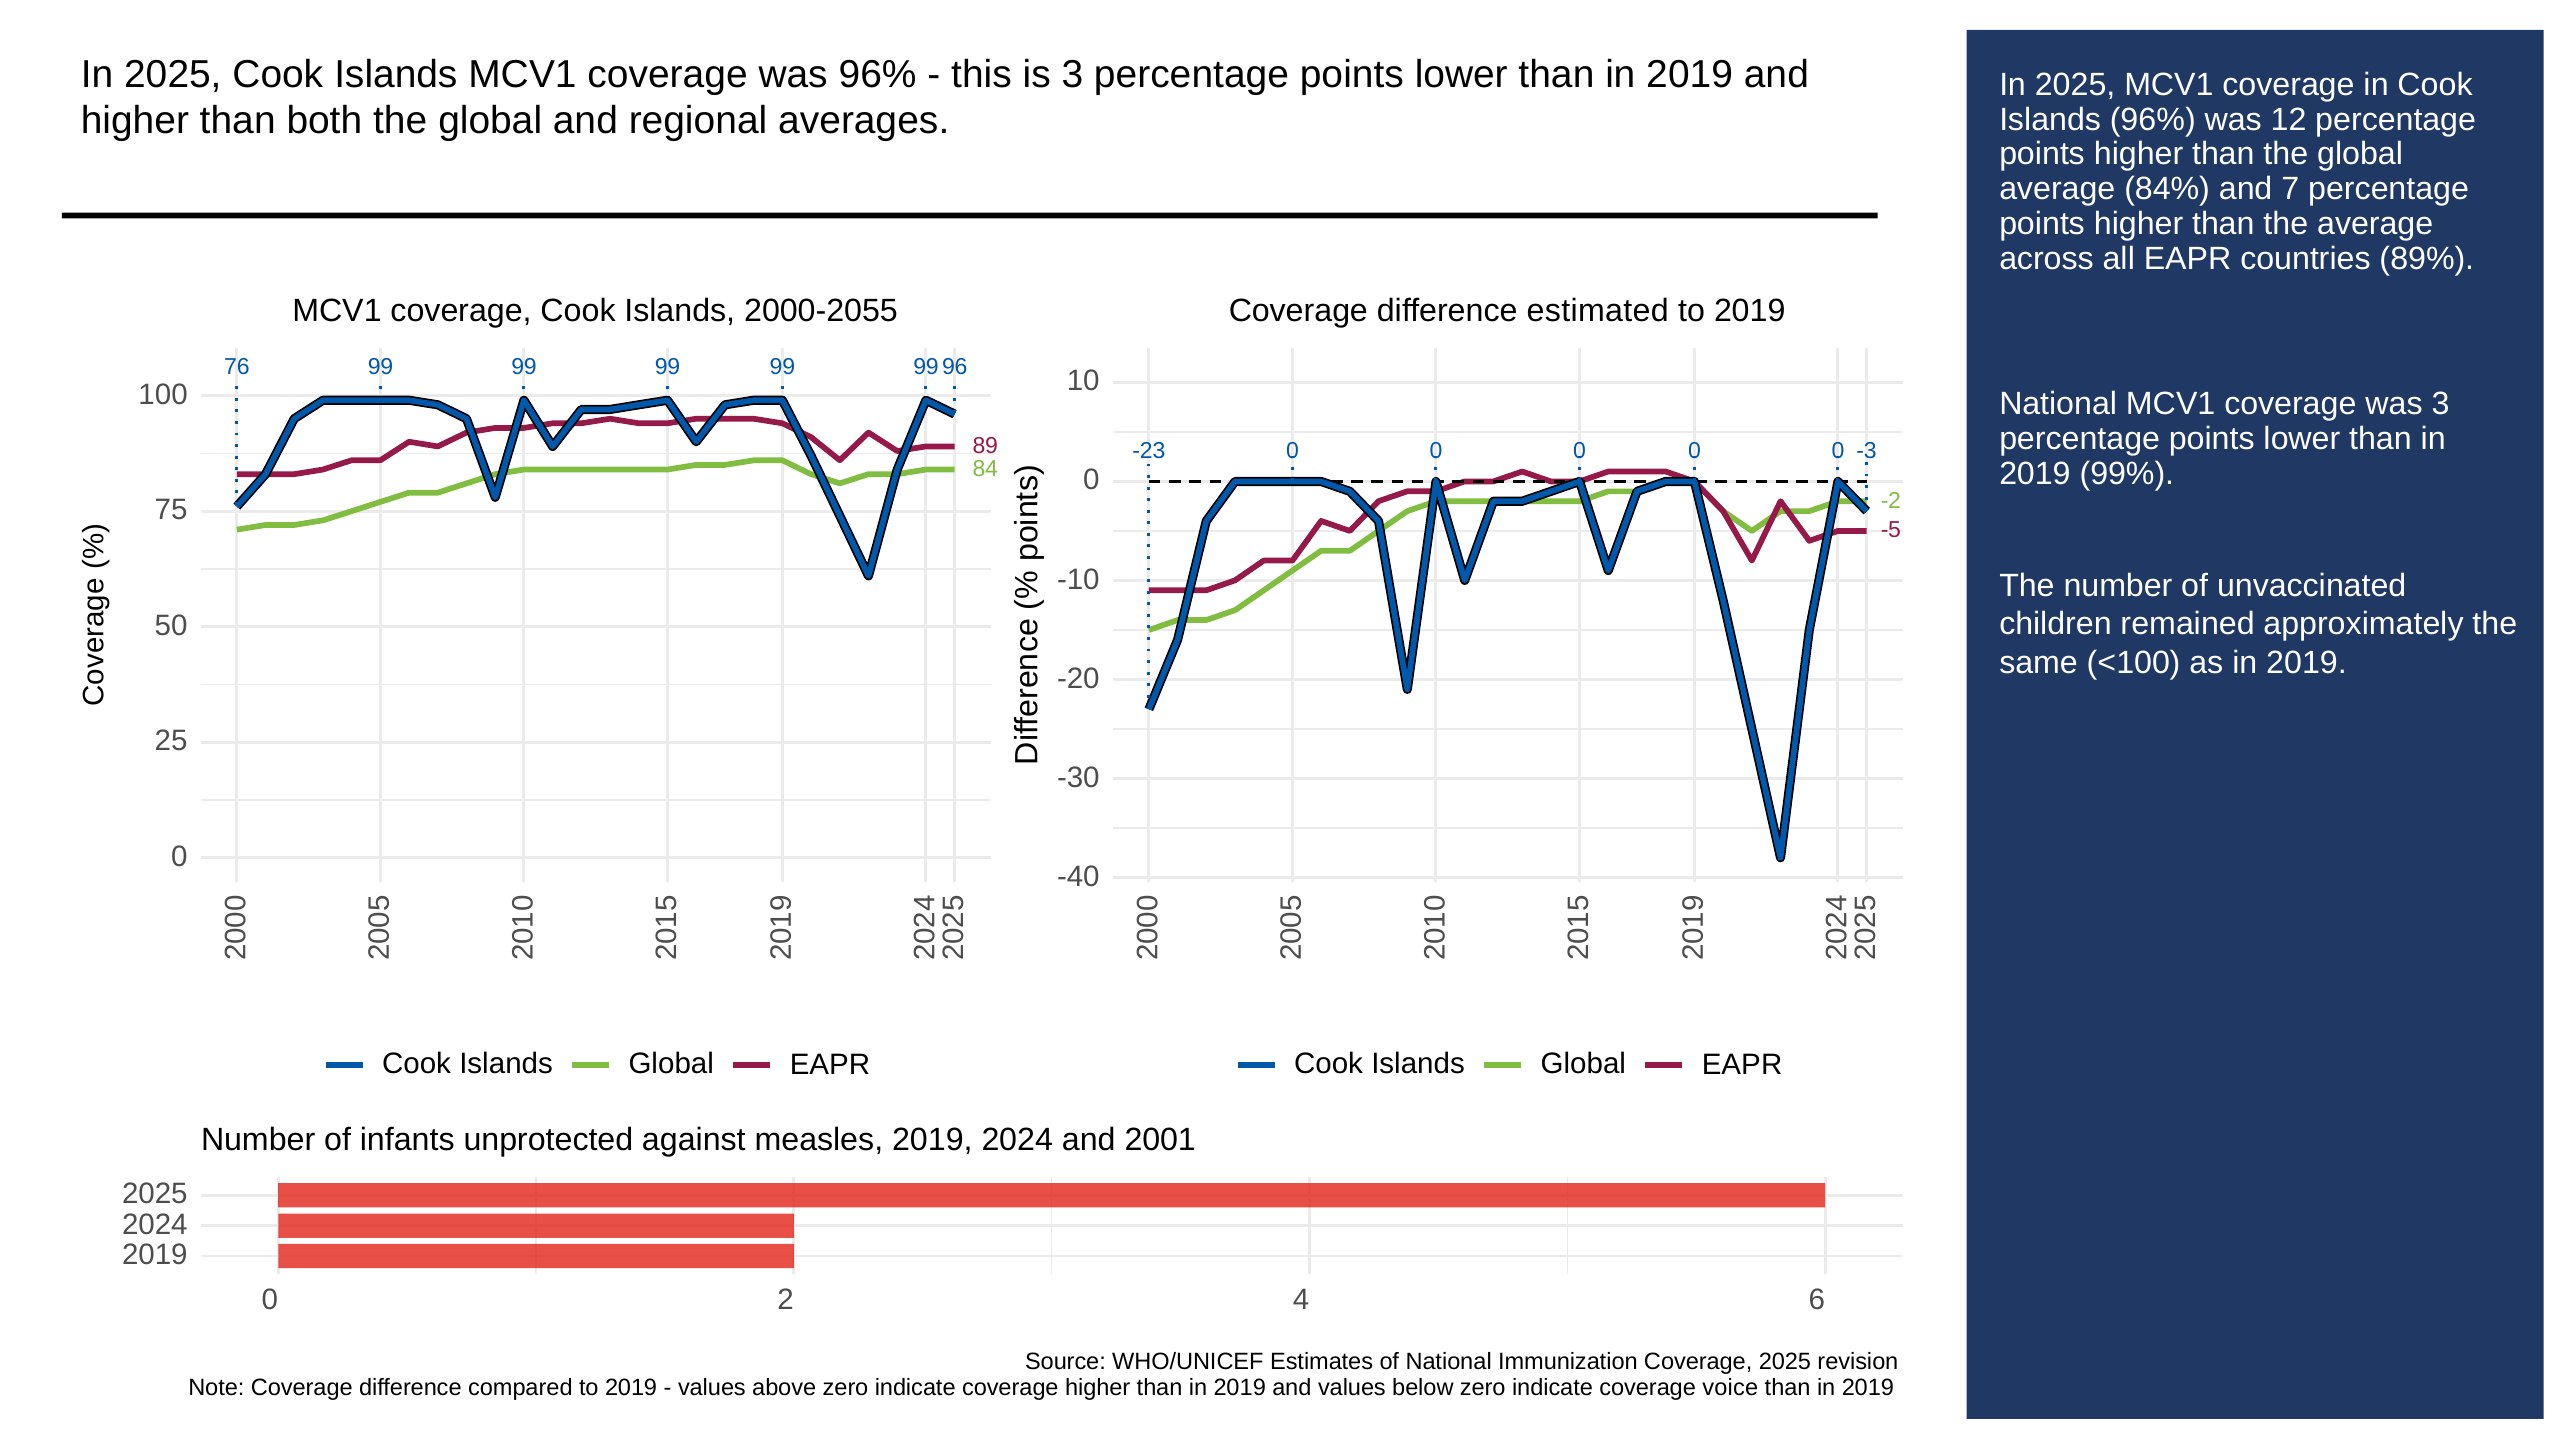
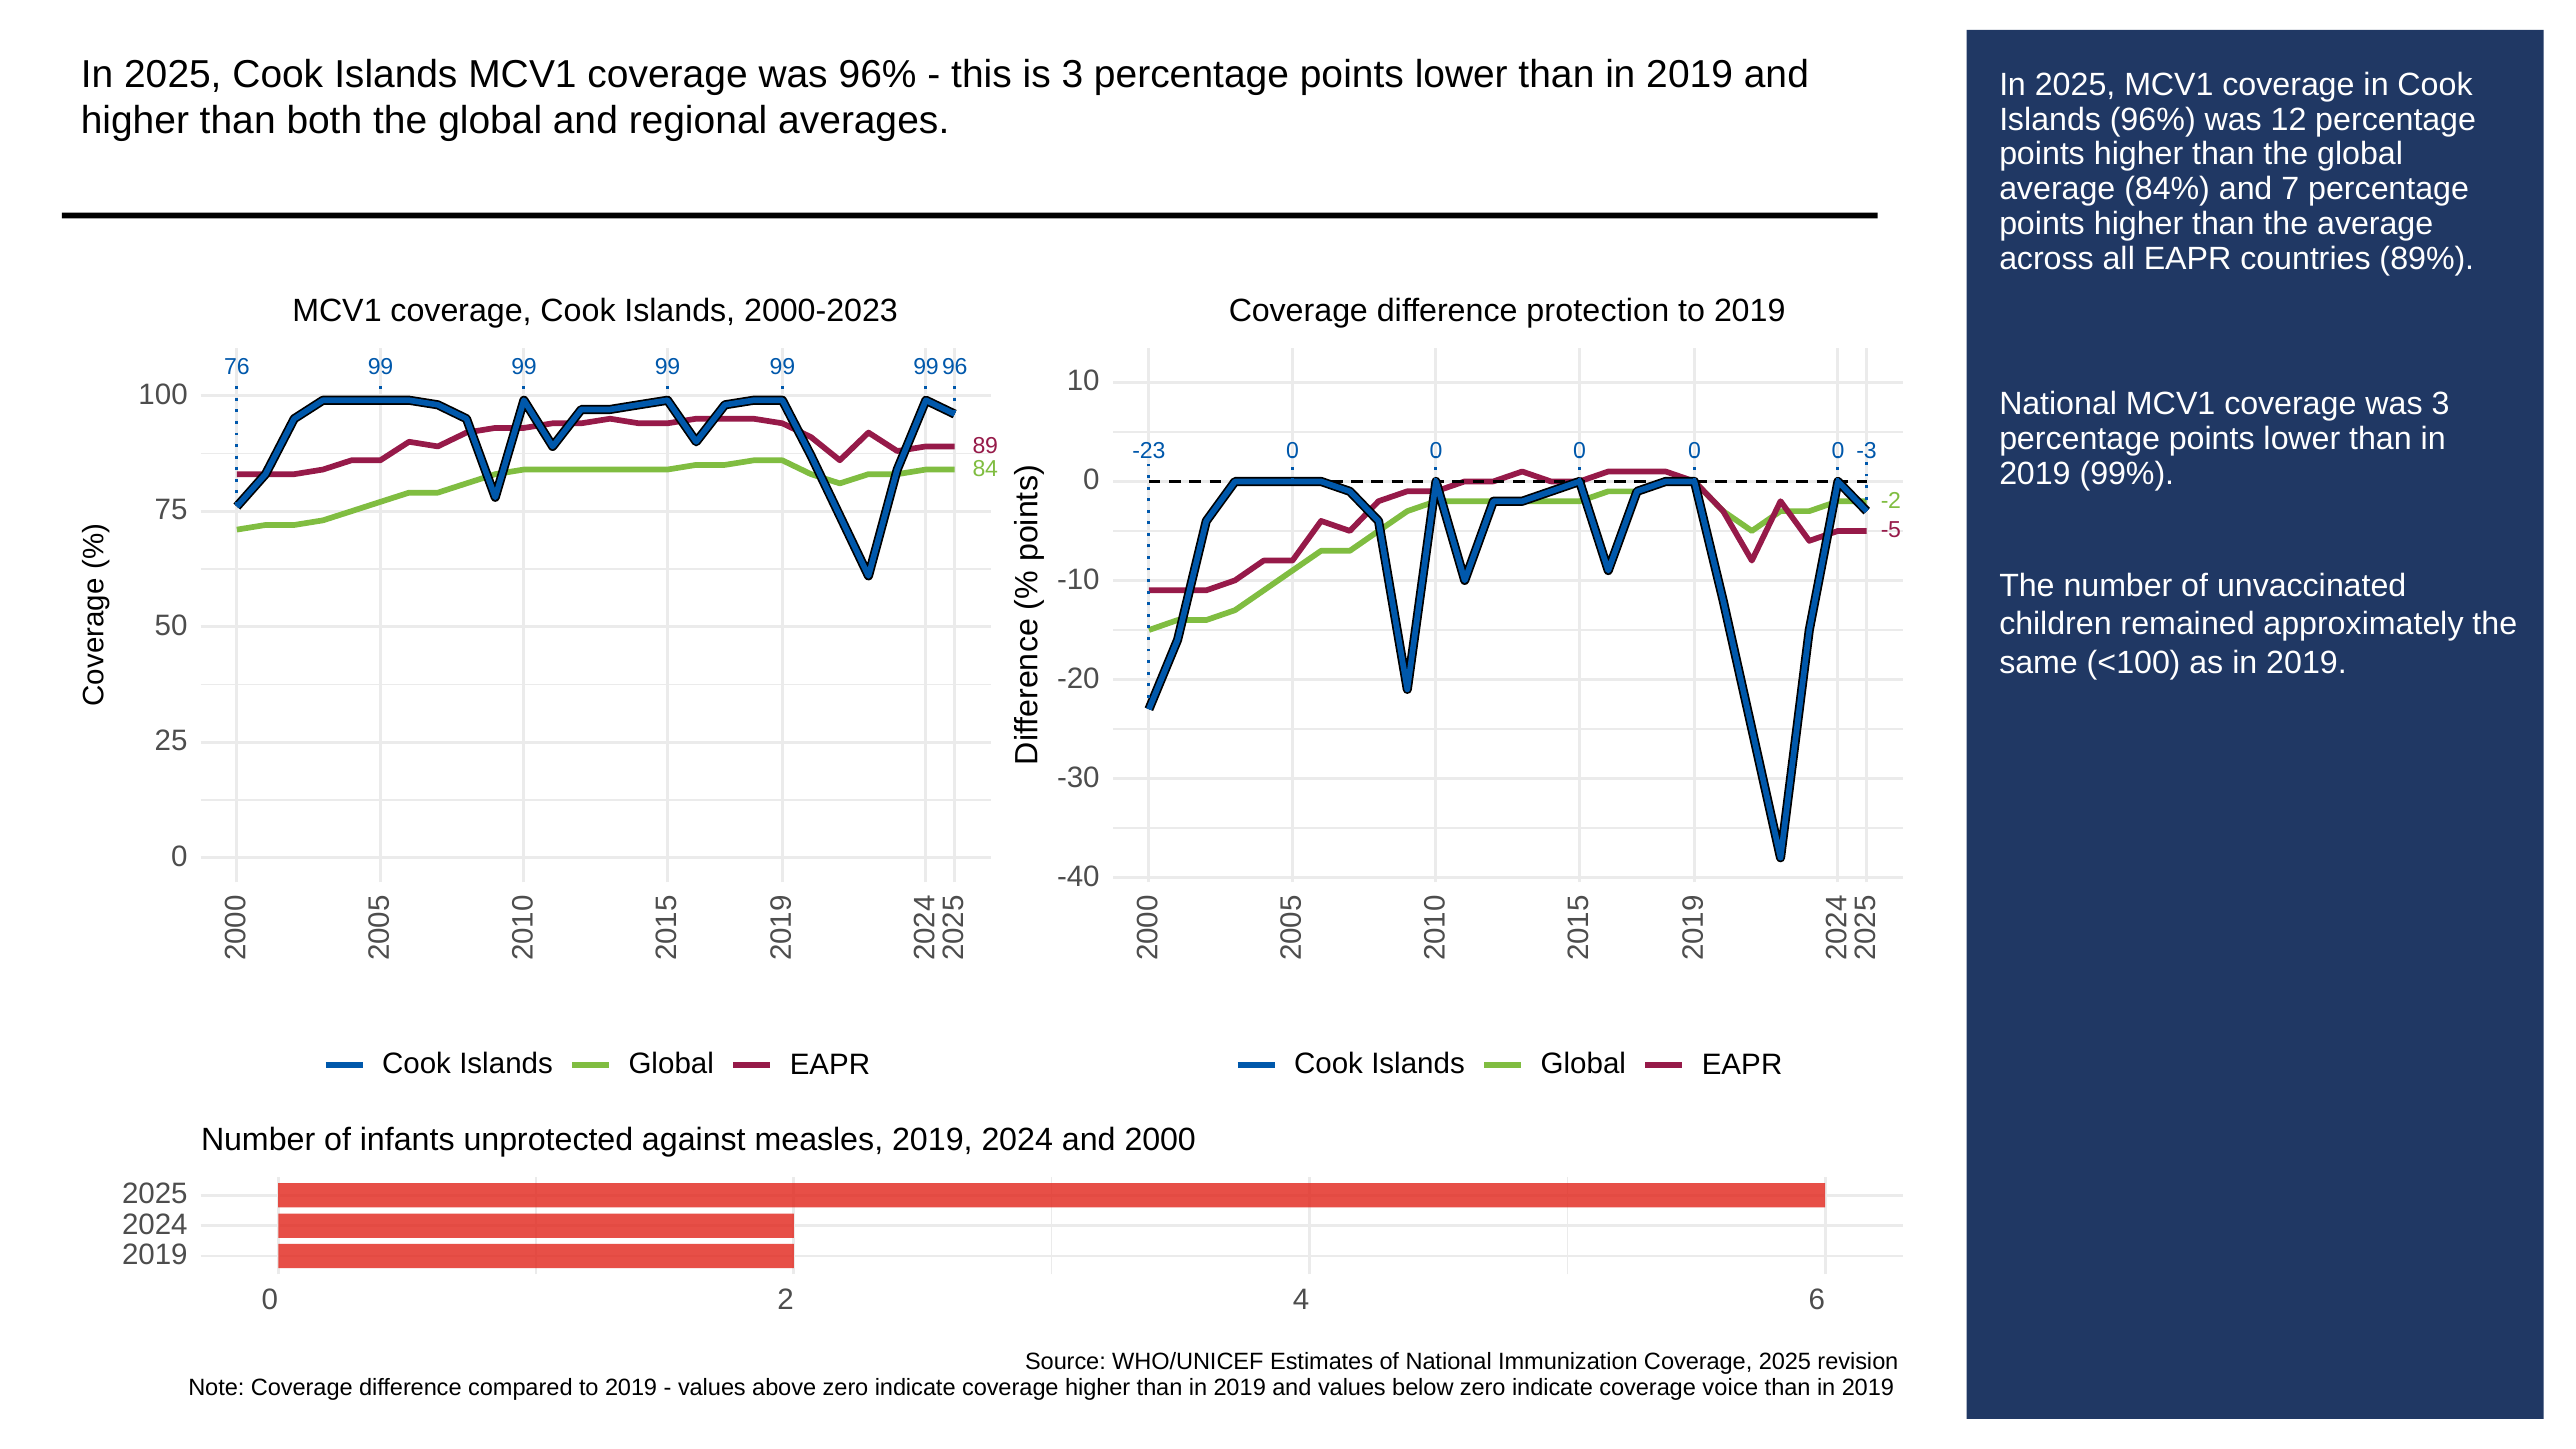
2000-2055: 2000-2055 -> 2000-2023
estimated: estimated -> protection
2001: 2001 -> 2000
